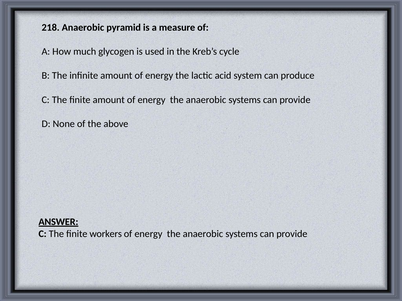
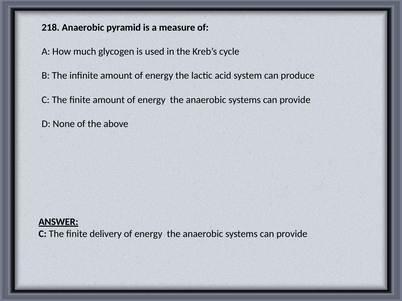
workers: workers -> delivery
